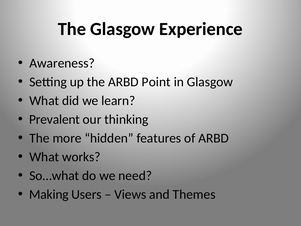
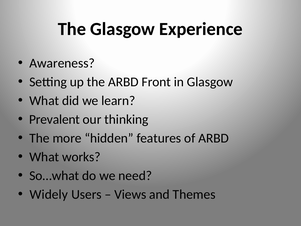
Point: Point -> Front
Making: Making -> Widely
